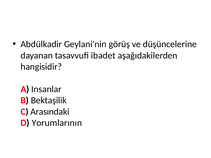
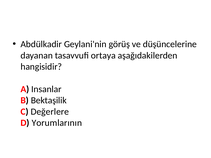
ibadet: ibadet -> ortaya
Arasındaki: Arasındaki -> Değerlere
